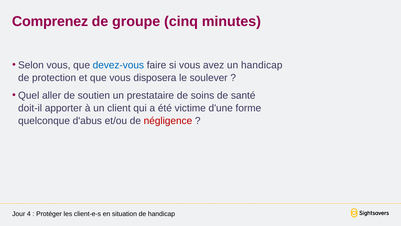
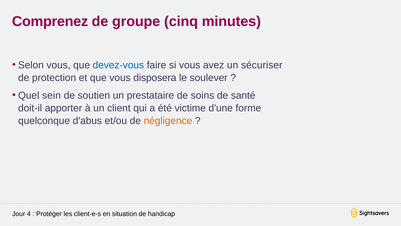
un handicap: handicap -> sécuriser
aller: aller -> sein
négligence colour: red -> orange
